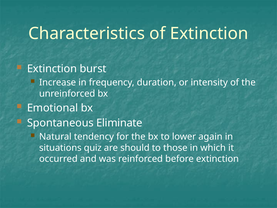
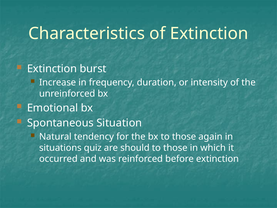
Eliminate: Eliminate -> Situation
bx to lower: lower -> those
